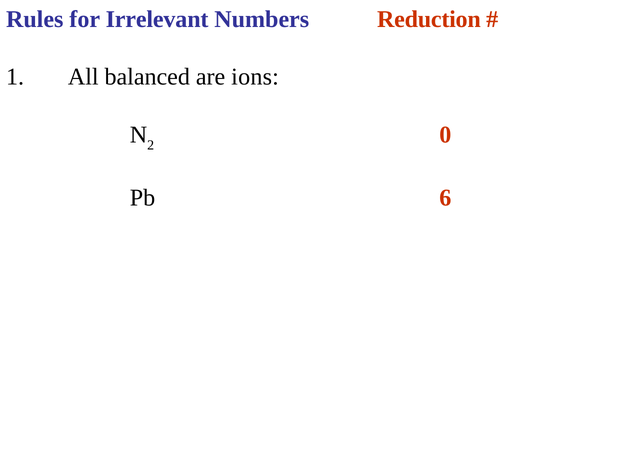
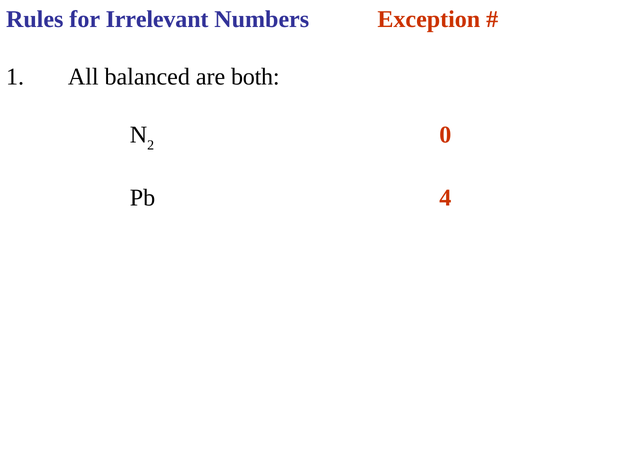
Reduction: Reduction -> Exception
ions: ions -> both
6: 6 -> 4
